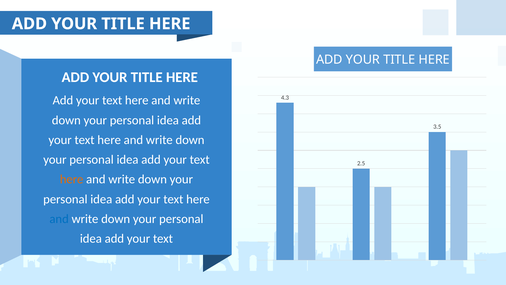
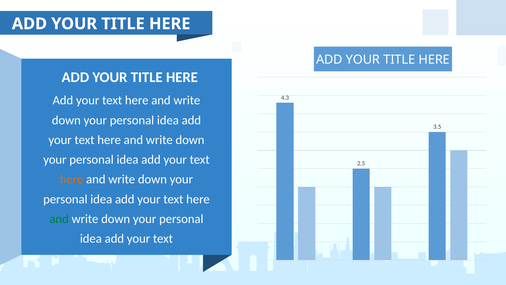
and at (59, 219) colour: blue -> green
